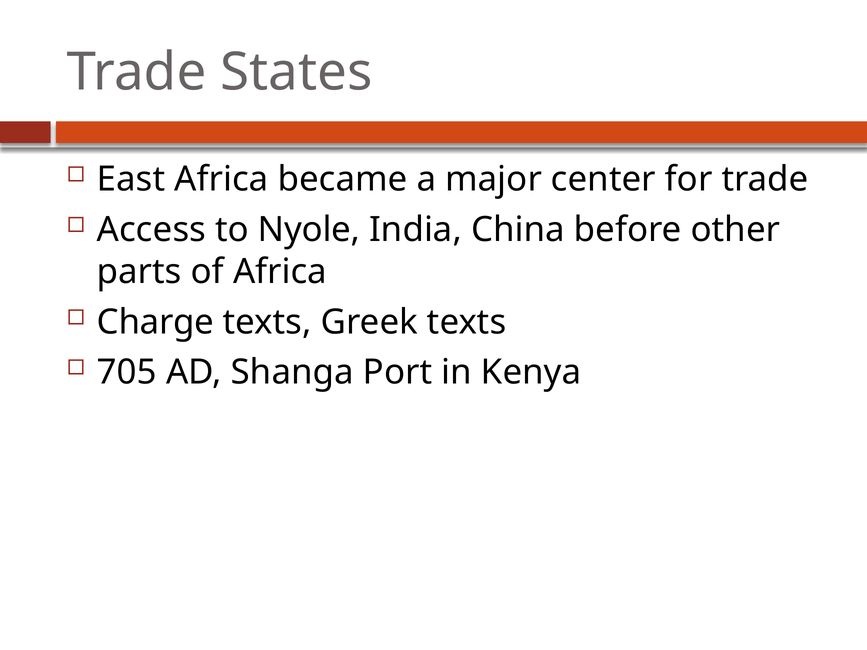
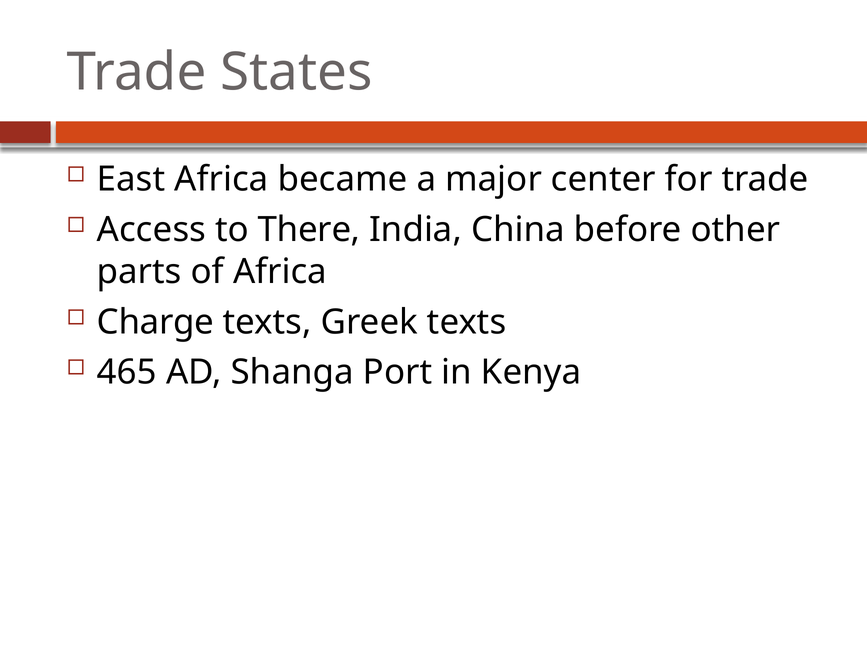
Nyole: Nyole -> There
705: 705 -> 465
